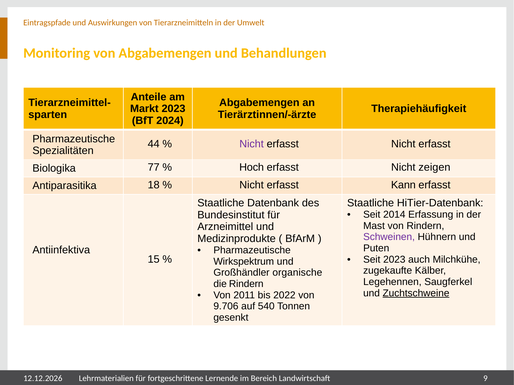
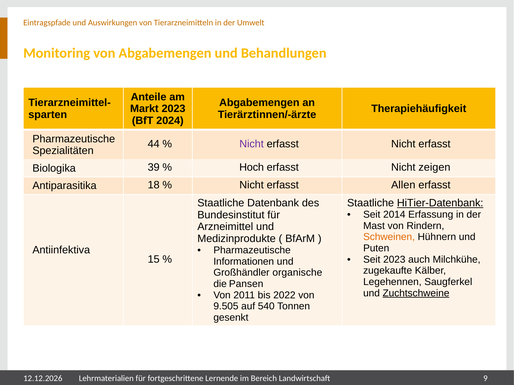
77: 77 -> 39
Kann: Kann -> Allen
HiTier-Datenbank underline: none -> present
Schweinen colour: purple -> orange
Wirkspektrum: Wirkspektrum -> Informationen
die Rindern: Rindern -> Pansen
9.706: 9.706 -> 9.505
